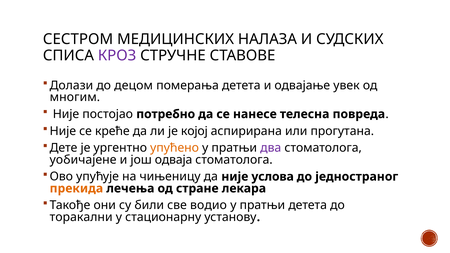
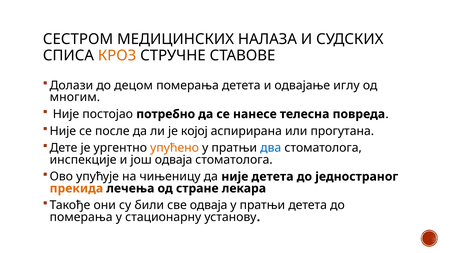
КРОЗ colour: purple -> orange
увек: увек -> иглу
креће: креће -> после
два colour: purple -> blue
уобичајене: уобичајене -> инспекције
није услова: услова -> детета
све водио: водио -> одваја
торакални at (81, 217): торакални -> померања
